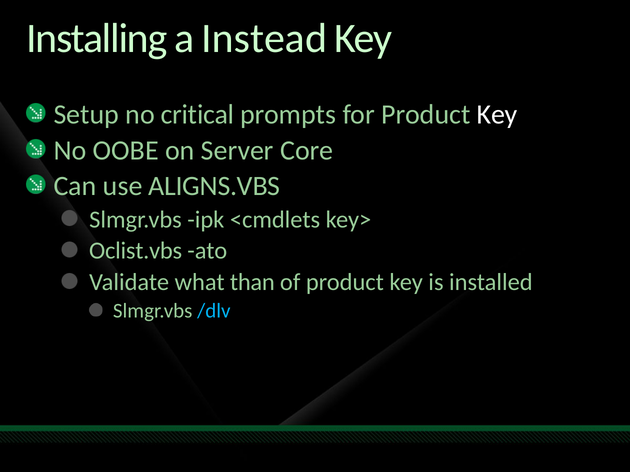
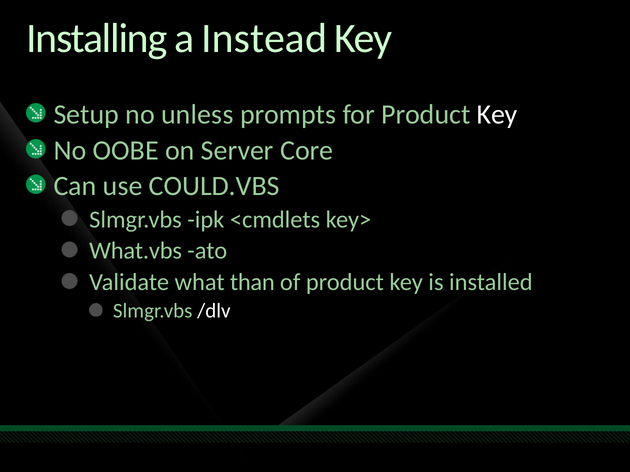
critical: critical -> unless
ALIGNS.VBS: ALIGNS.VBS -> COULD.VBS
Oclist.vbs: Oclist.vbs -> What.vbs
/dlv colour: light blue -> white
